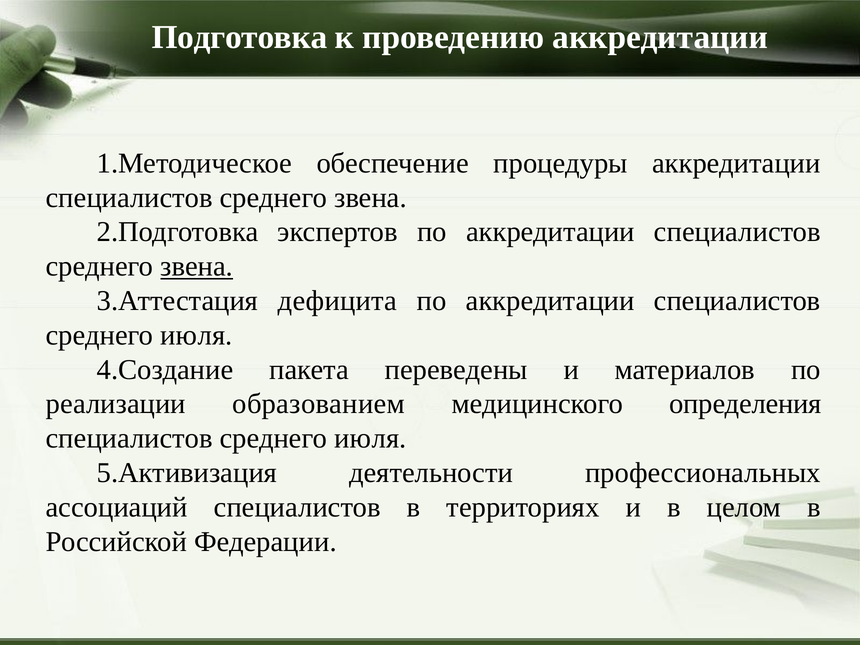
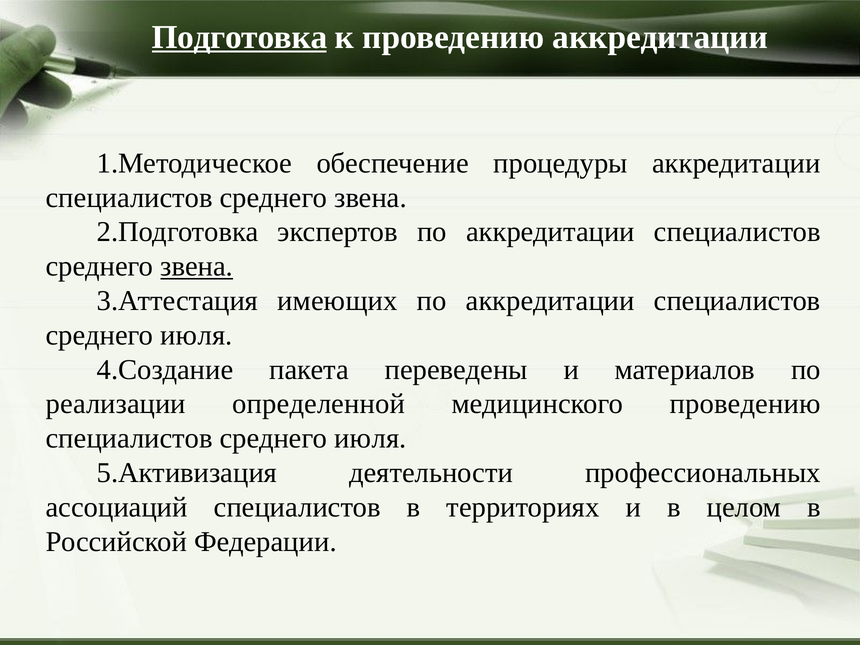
Подготовка underline: none -> present
дефицита: дефицита -> имеющих
образованием: образованием -> определенной
медицинского определения: определения -> проведению
